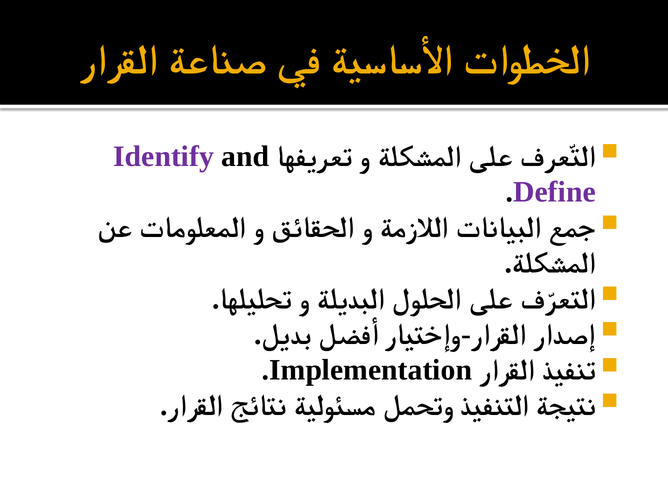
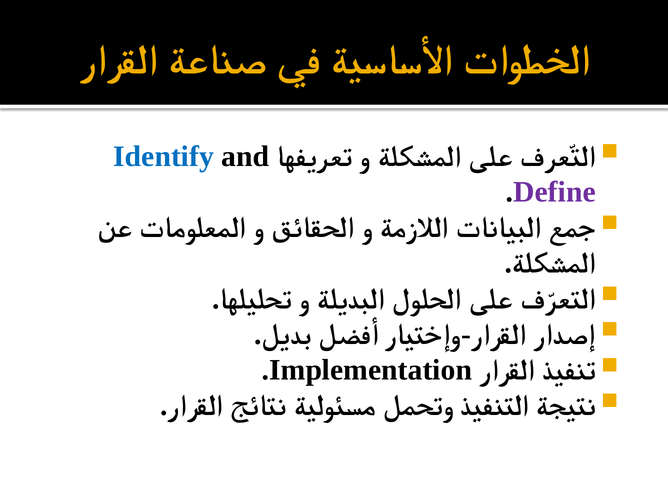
Identify colour: purple -> blue
